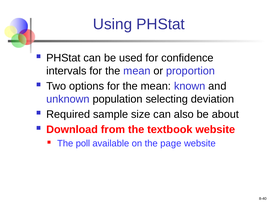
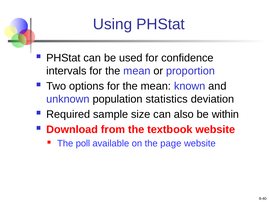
selecting: selecting -> statistics
about: about -> within
